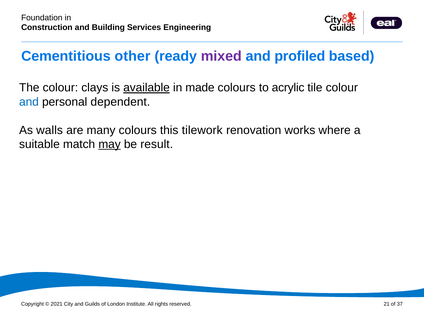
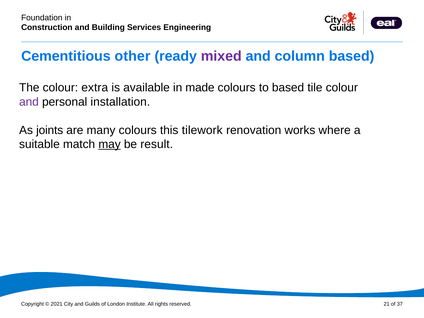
profiled: profiled -> column
clays: clays -> extra
available underline: present -> none
to acrylic: acrylic -> based
and at (29, 102) colour: blue -> purple
dependent: dependent -> installation
walls: walls -> joints
